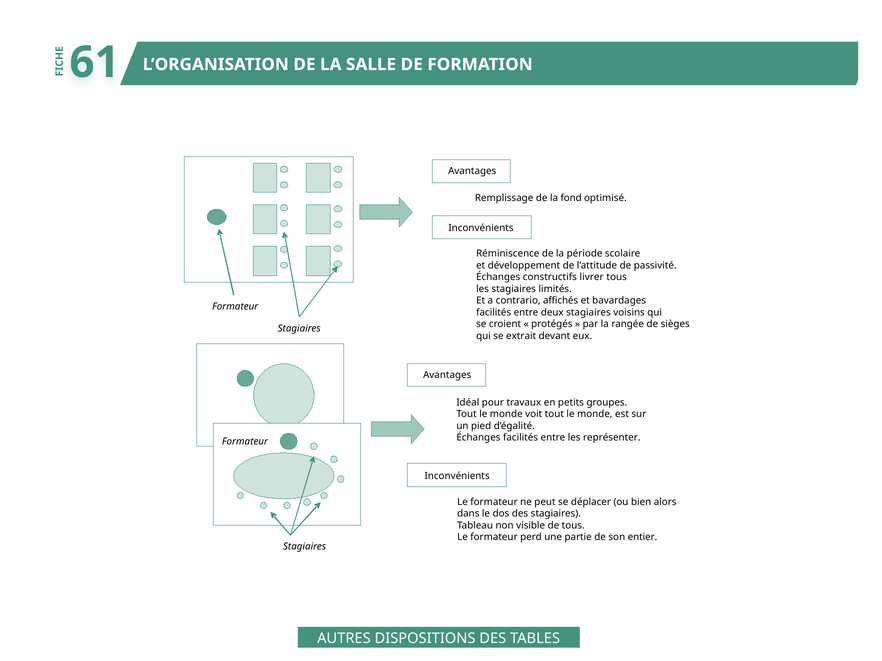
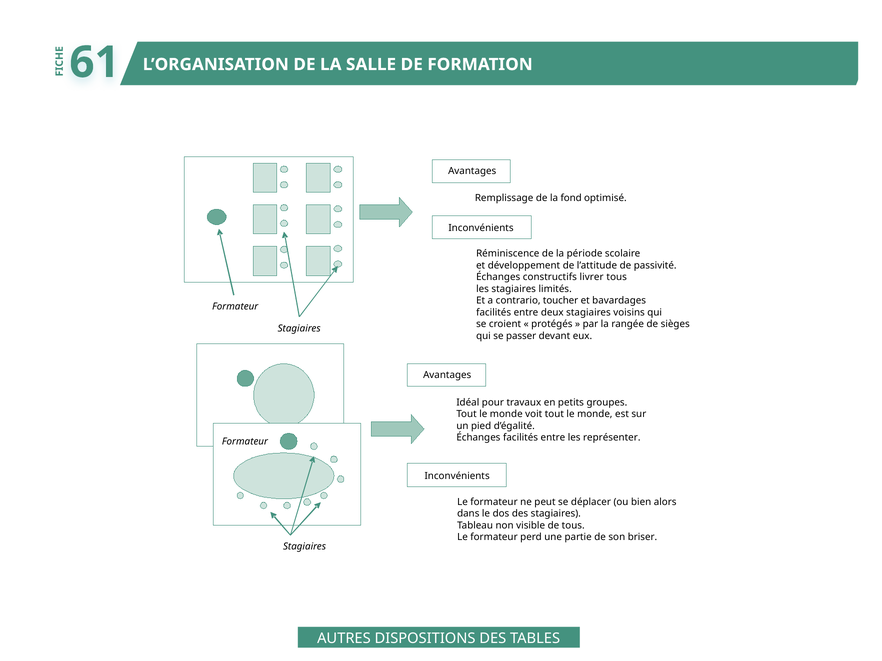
affichés: affichés -> toucher
extrait: extrait -> passer
entier: entier -> briser
